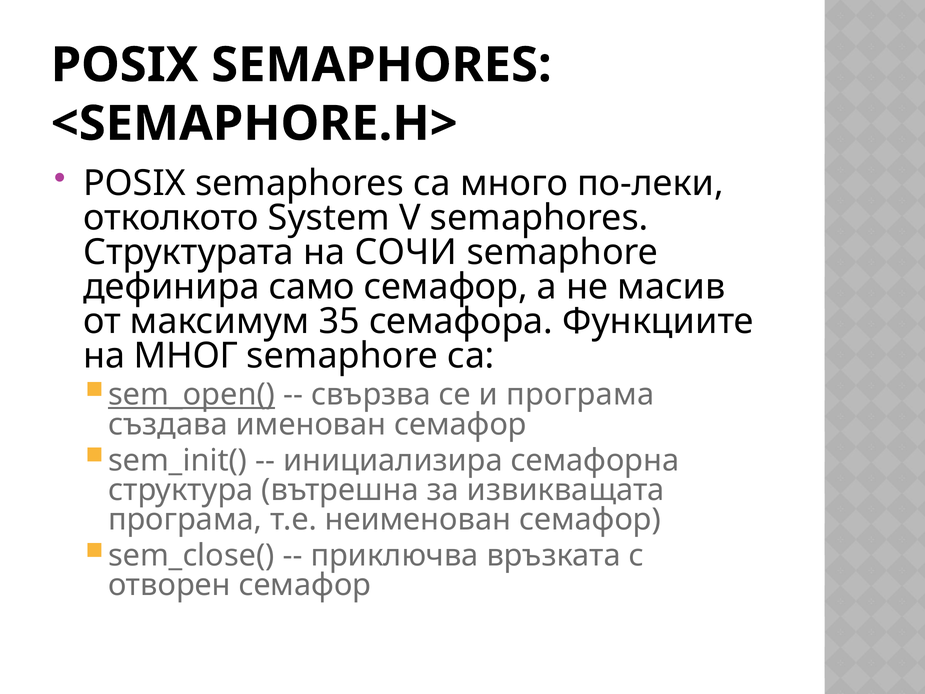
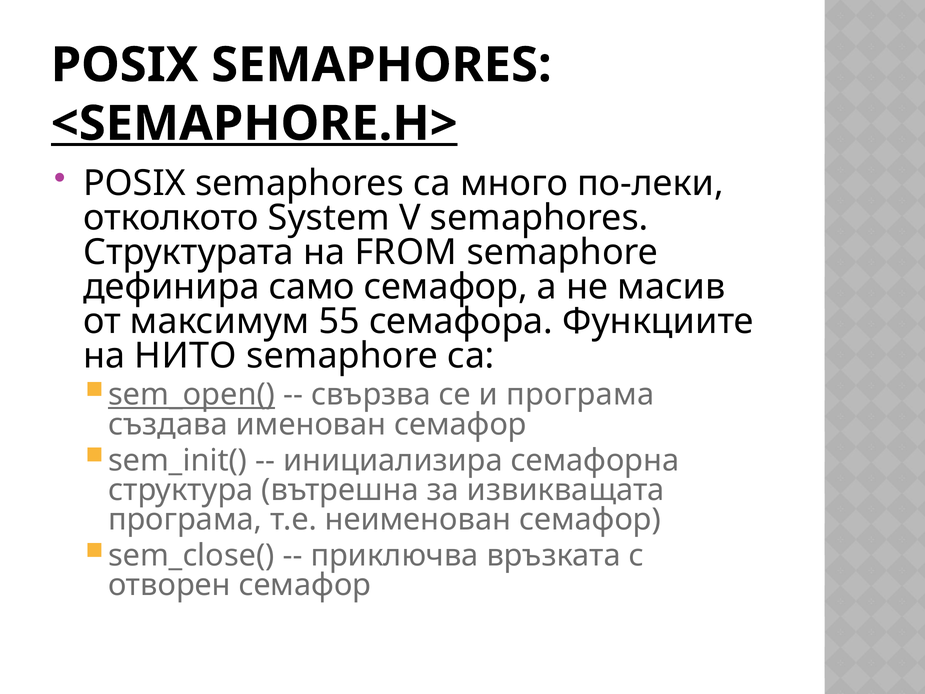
<SEMAPHORE.H> underline: none -> present
СОЧИ: СОЧИ -> FROM
35: 35 -> 55
МНОГ: МНОГ -> НИТО
